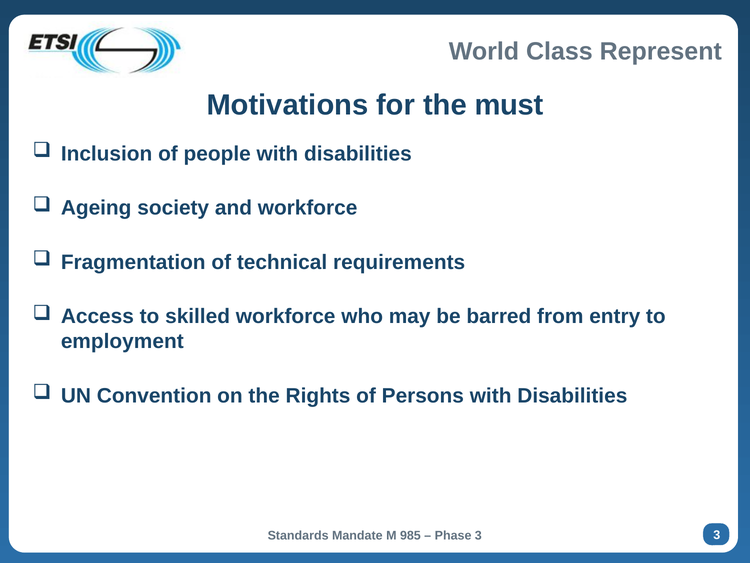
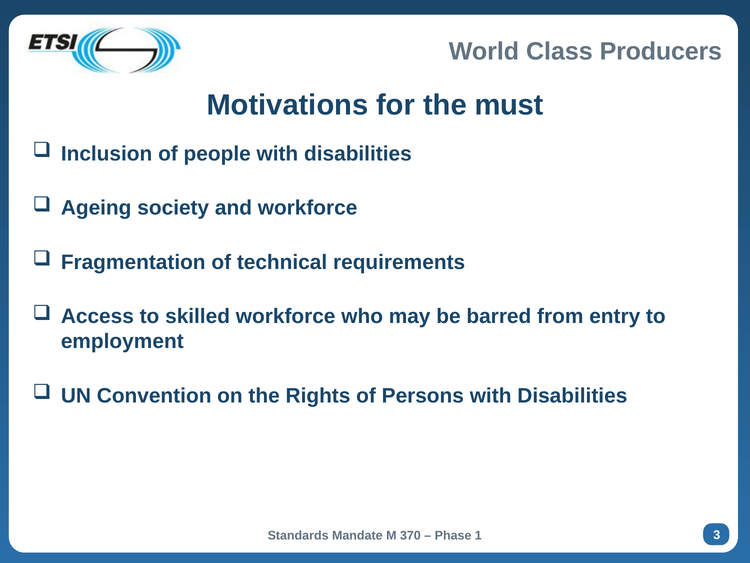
Represent: Represent -> Producers
985: 985 -> 370
Phase 3: 3 -> 1
